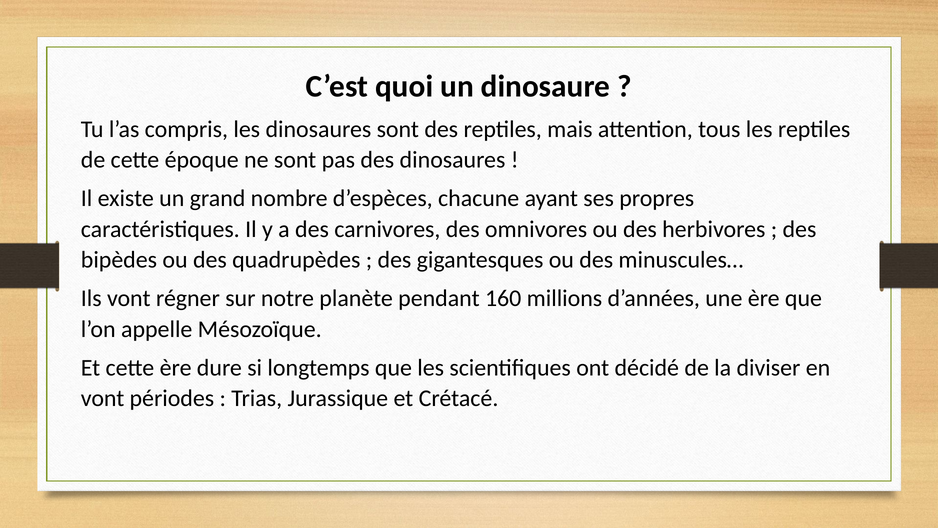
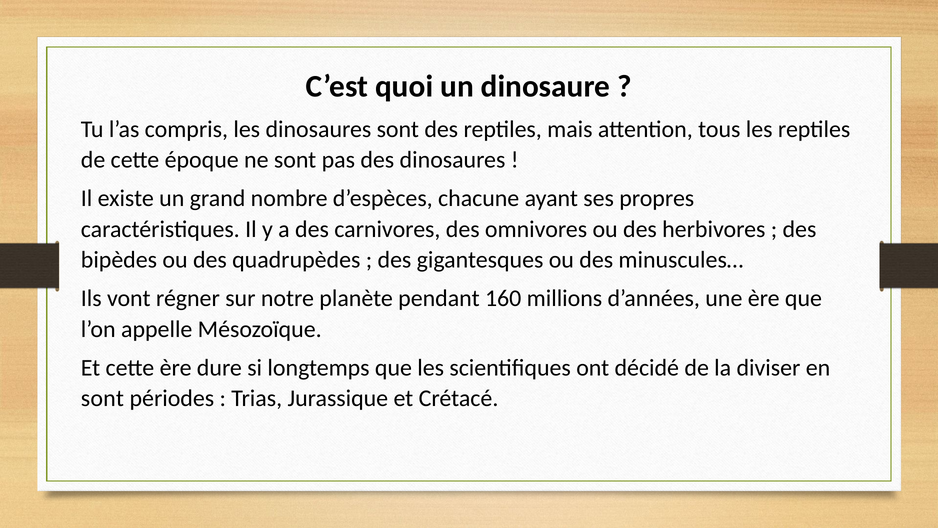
vont at (103, 398): vont -> sont
